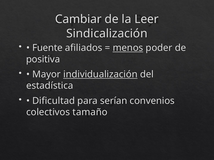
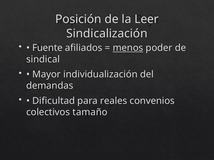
Cambiar: Cambiar -> Posición
positiva: positiva -> sindical
individualización underline: present -> none
estadística: estadística -> demandas
serían: serían -> reales
